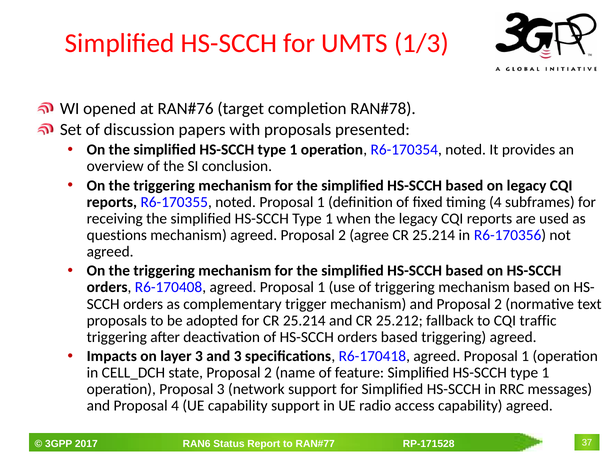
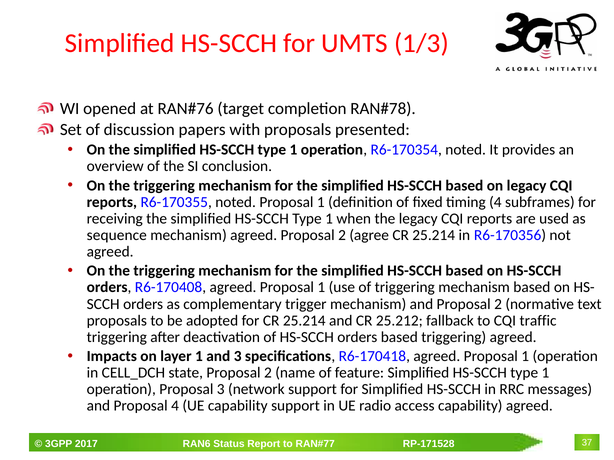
questions: questions -> sequence
layer 3: 3 -> 1
